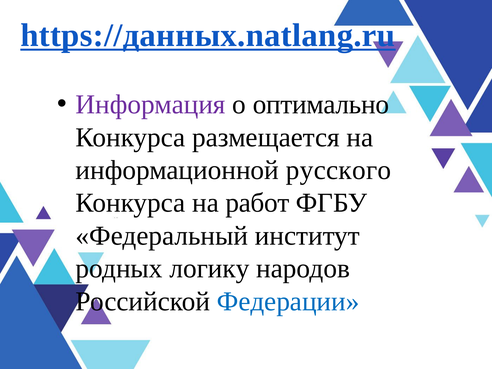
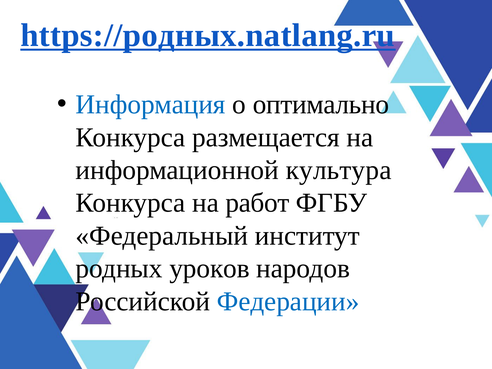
https://данных.natlang.ru: https://данных.natlang.ru -> https://родных.natlang.ru
Информация colour: purple -> blue
русского: русского -> культура
логику: логику -> уроков
